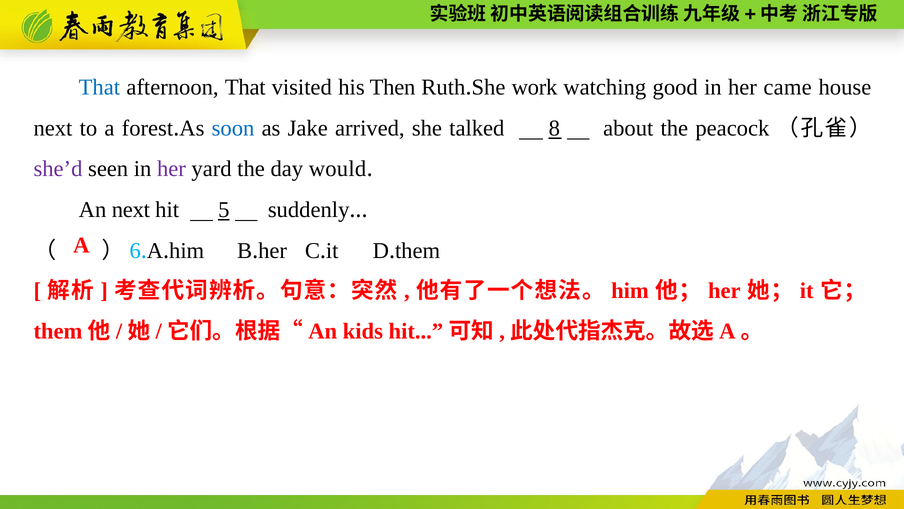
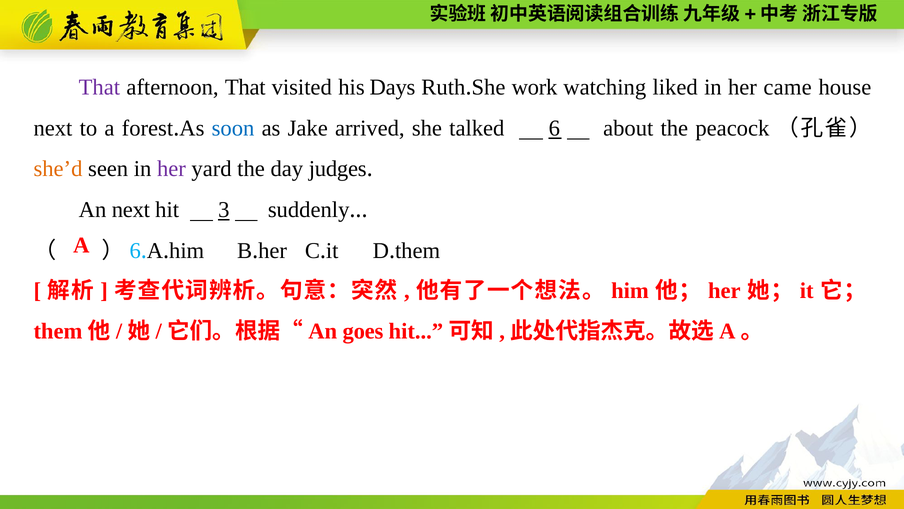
That at (99, 87) colour: blue -> purple
Then: Then -> Days
good: good -> liked
8: 8 -> 6
she’d colour: purple -> orange
would: would -> judges
5: 5 -> 3
kids: kids -> goes
